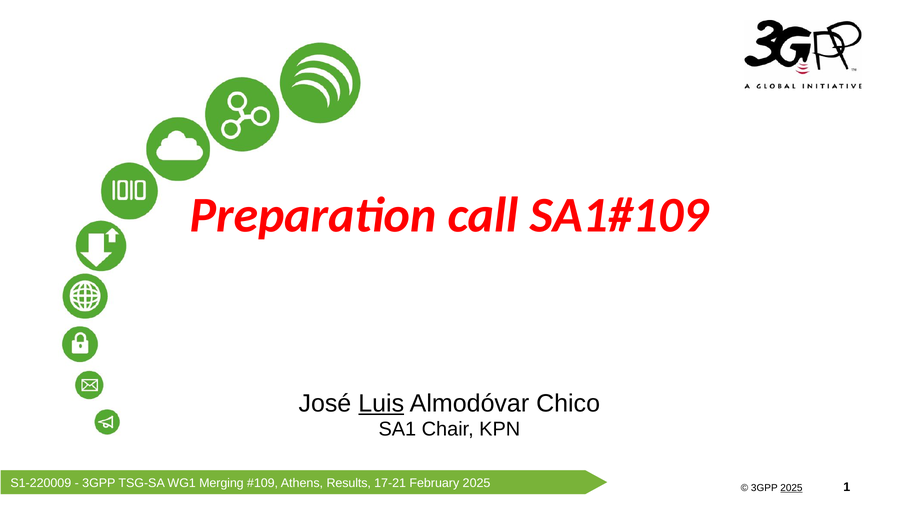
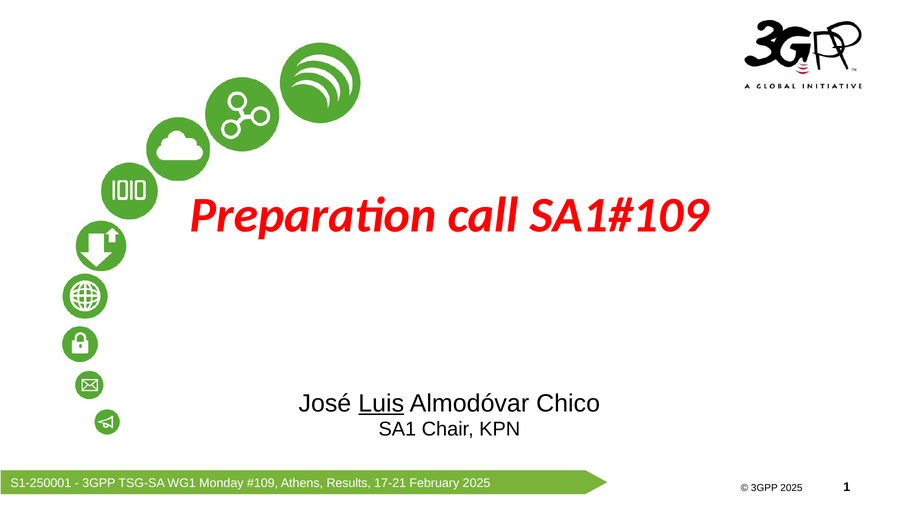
S1-220009: S1-220009 -> S1-250001
Merging: Merging -> Monday
2025 at (791, 488) underline: present -> none
